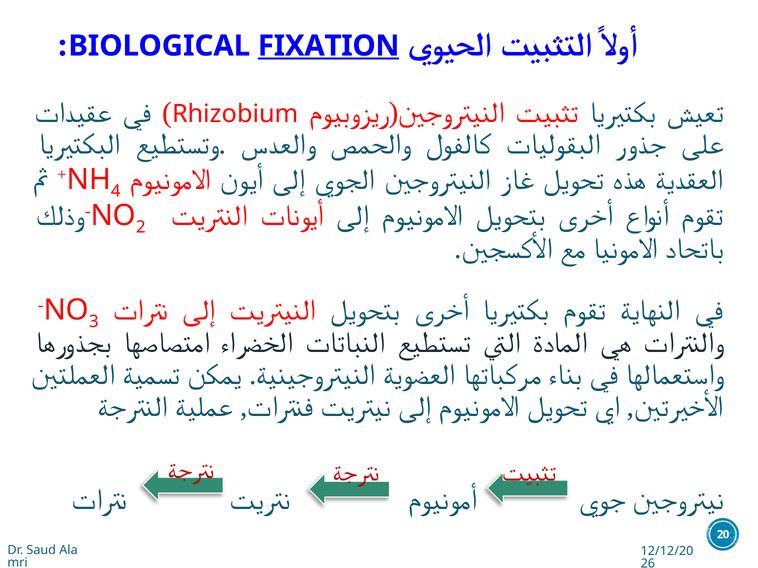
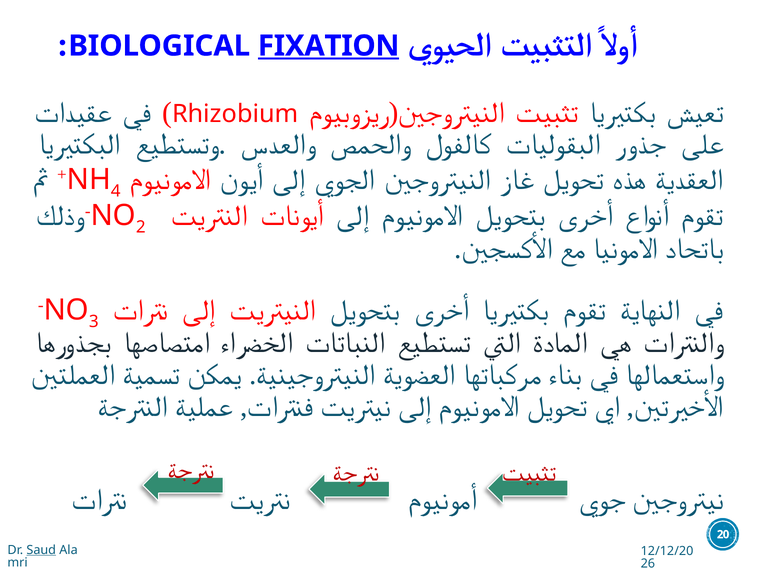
Saud underline: none -> present
